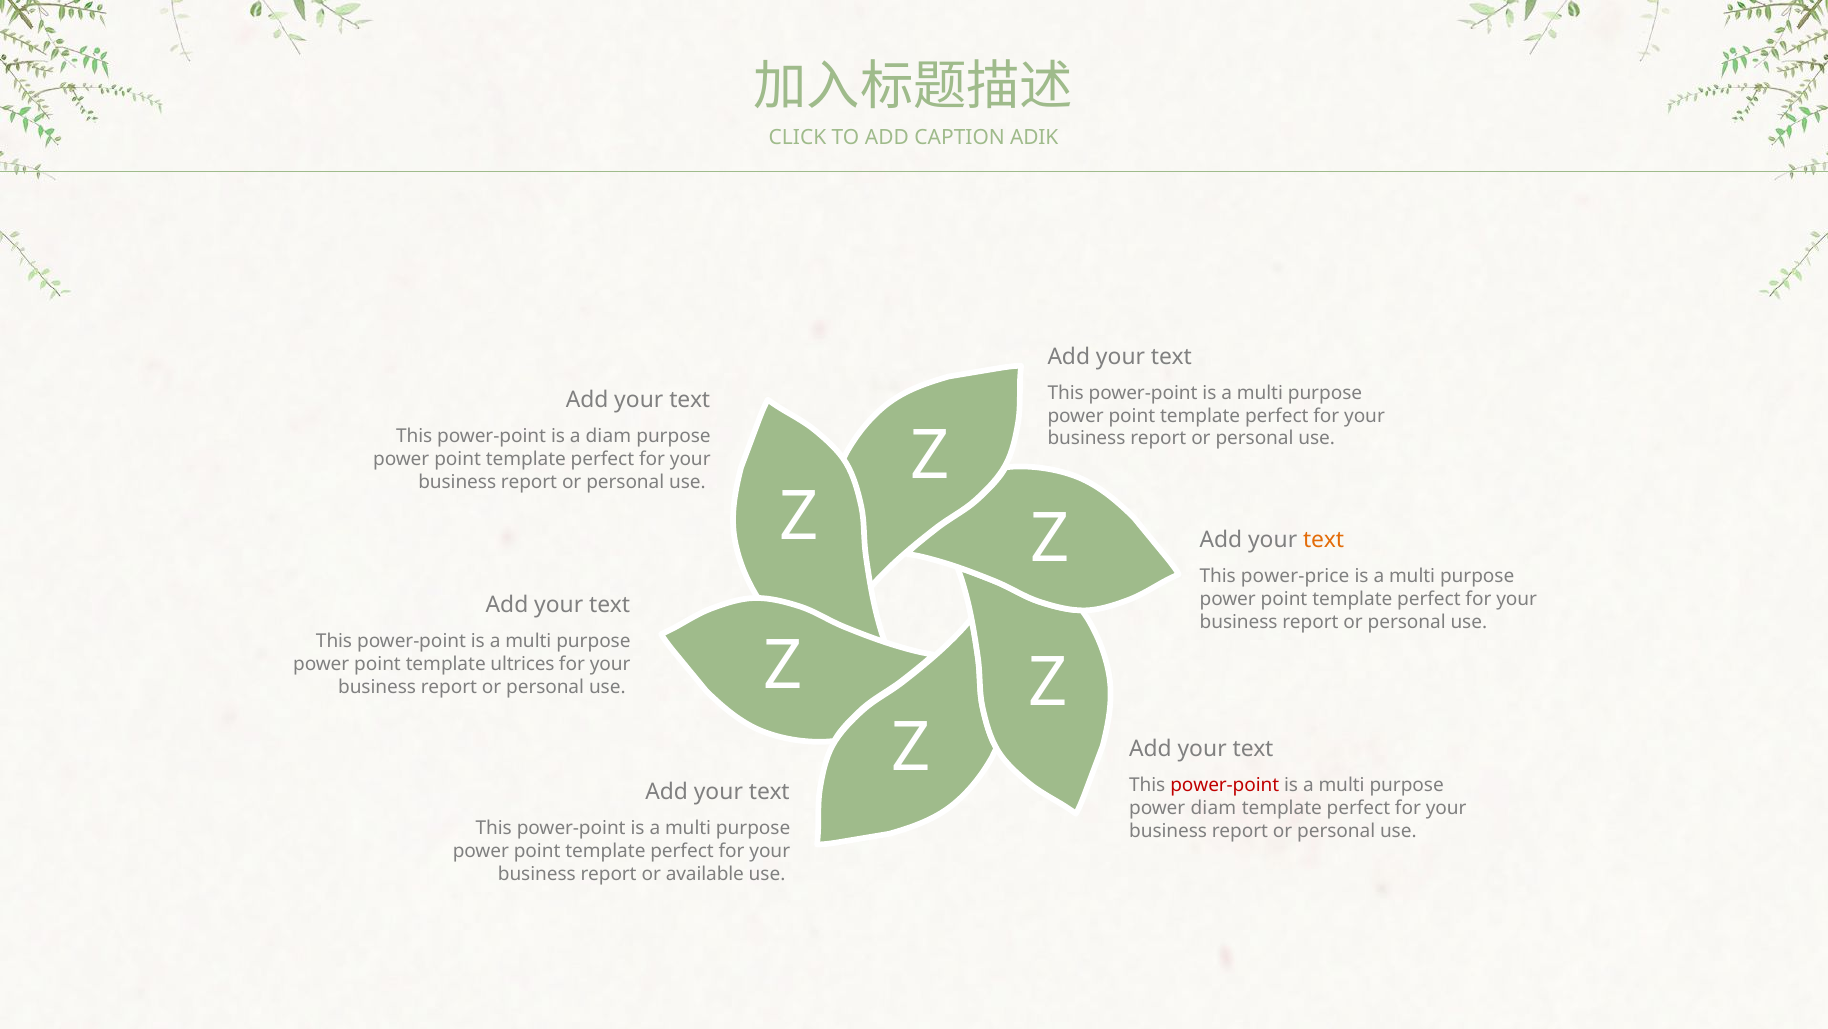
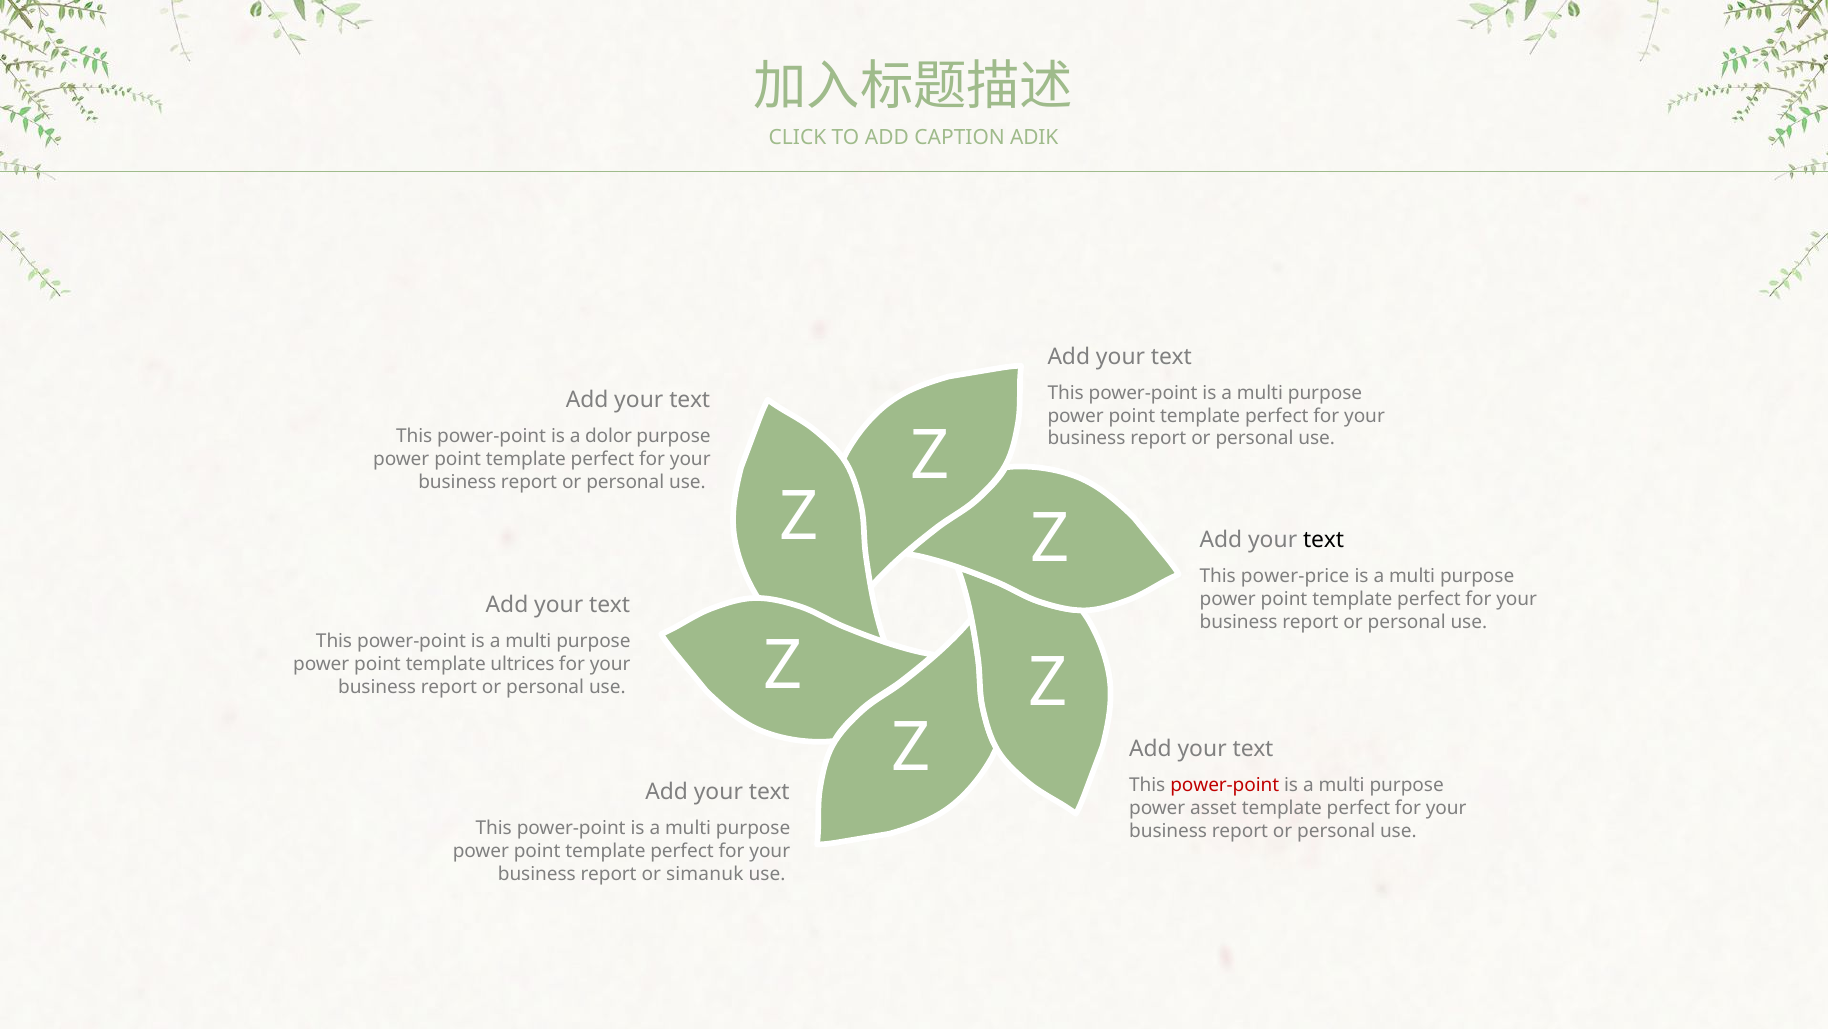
a diam: diam -> dolor
text at (1324, 539) colour: orange -> black
power diam: diam -> asset
available: available -> simanuk
